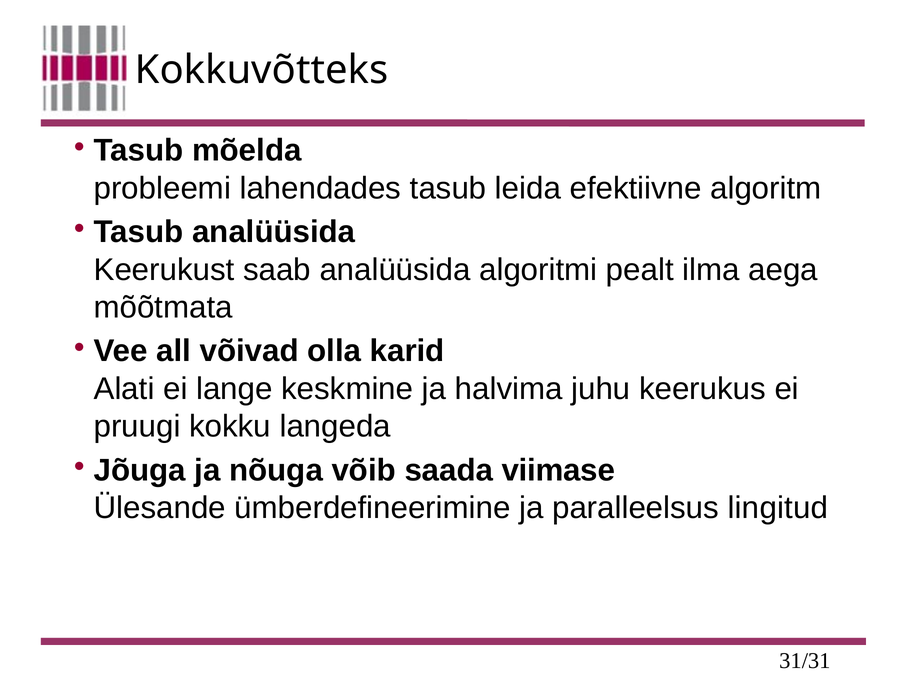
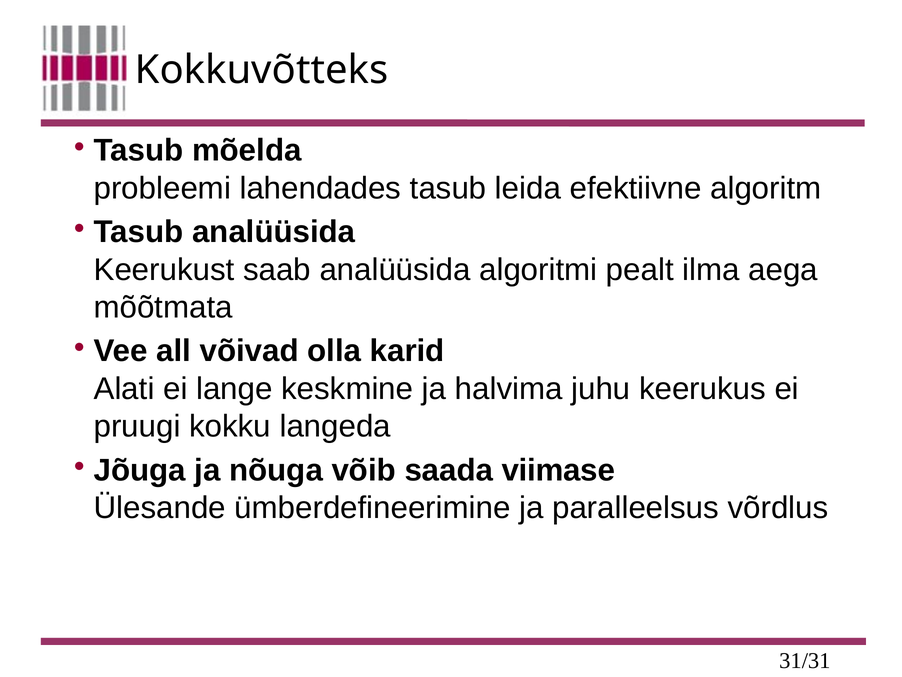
lingitud: lingitud -> võrdlus
